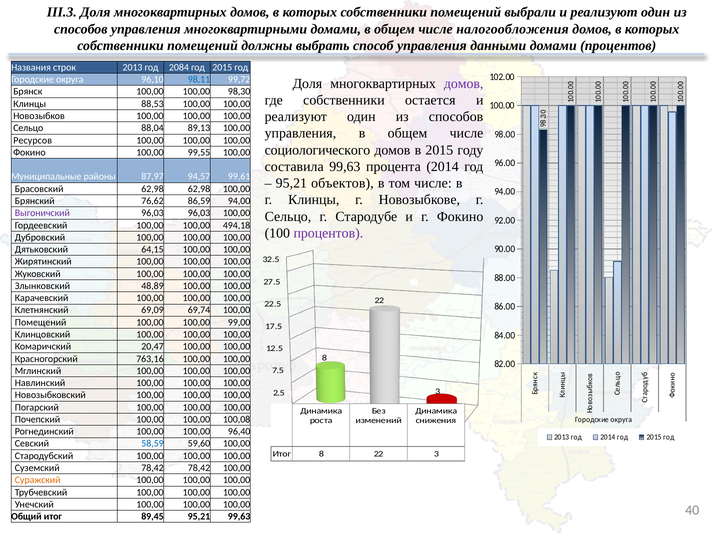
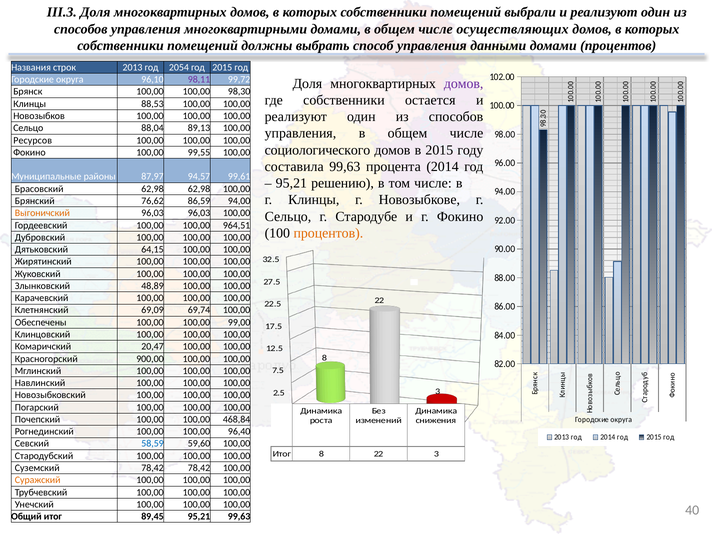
налогообложения: налогообложения -> осуществляющих
2084: 2084 -> 2054
98,11 colour: blue -> purple
объектов: объектов -> решению
Выгоничский colour: purple -> orange
494,18: 494,18 -> 964,51
процентов at (328, 233) colour: purple -> orange
Помещений at (41, 322): Помещений -> Обеспечены
763,16: 763,16 -> 900,00
100,08: 100,08 -> 468,84
